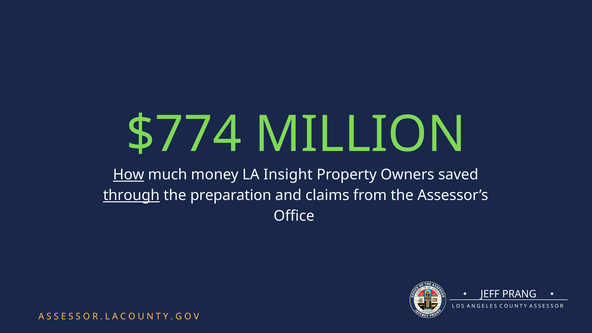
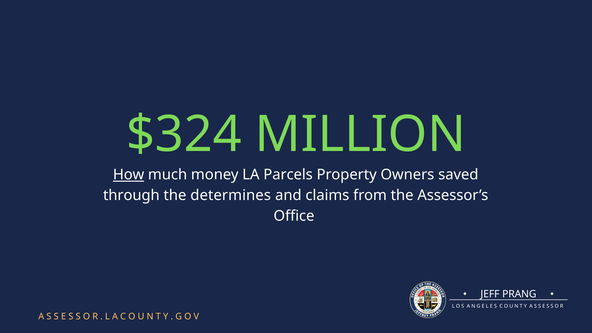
$774: $774 -> $324
Insight: Insight -> Parcels
through underline: present -> none
preparation: preparation -> determines
